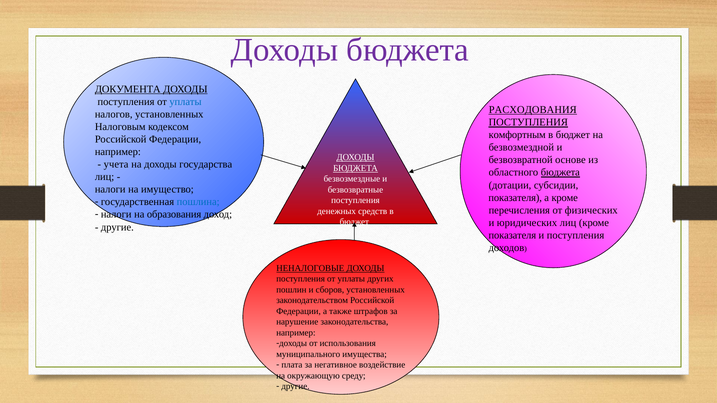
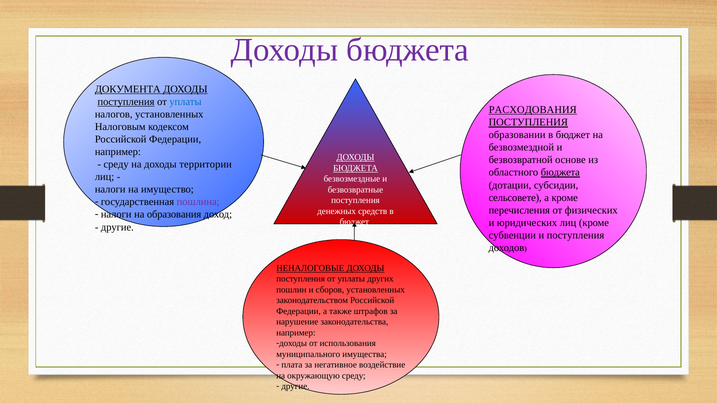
поступления at (126, 102) underline: none -> present
комфортным: комфортным -> образовании
учета at (116, 164): учета -> среду
государства: государства -> территории
показателя at (515, 198): показателя -> сельсовете
пошлина colour: blue -> purple
показателя at (512, 235): показателя -> субвенции
